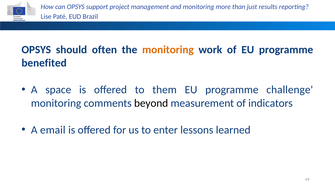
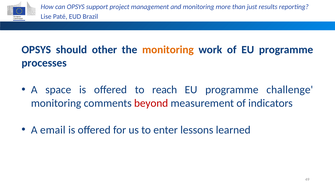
often: often -> other
benefited: benefited -> processes
them: them -> reach
beyond colour: black -> red
